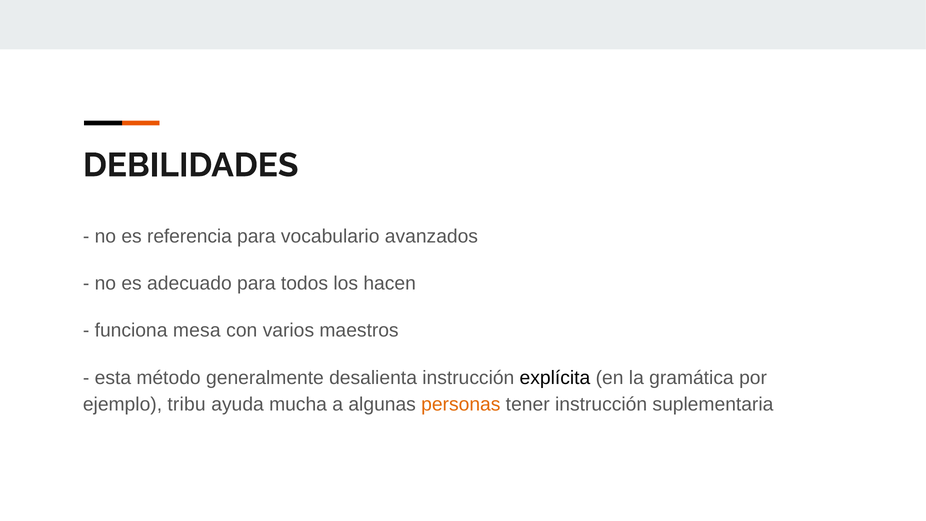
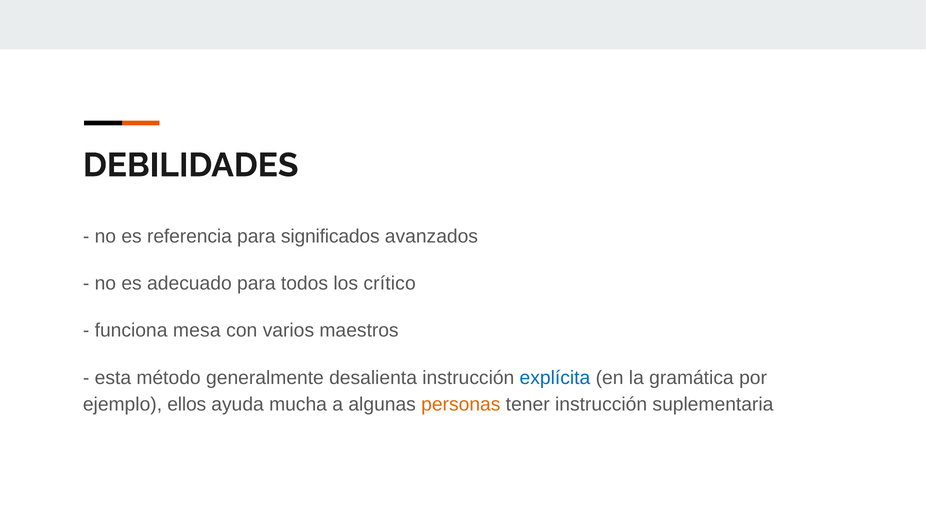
vocabulario: vocabulario -> significados
hacen: hacen -> crítico
explícita colour: black -> blue
tribu: tribu -> ellos
